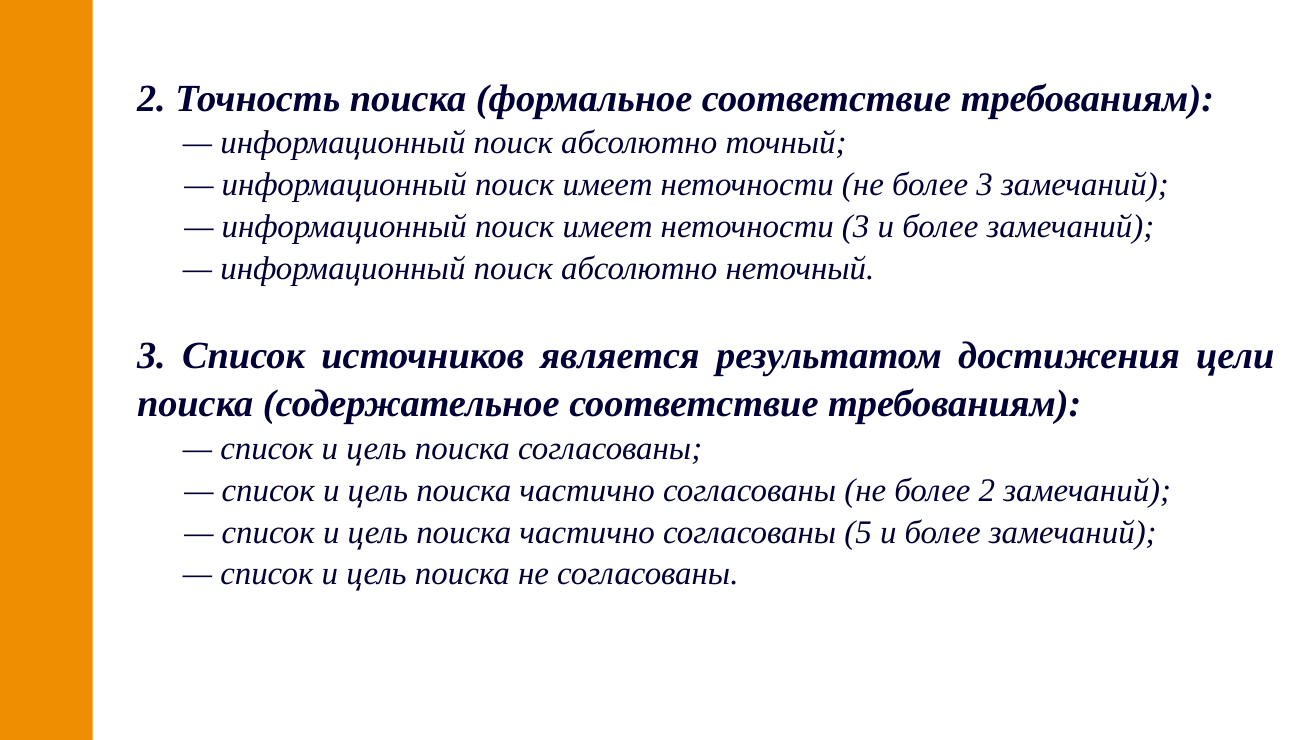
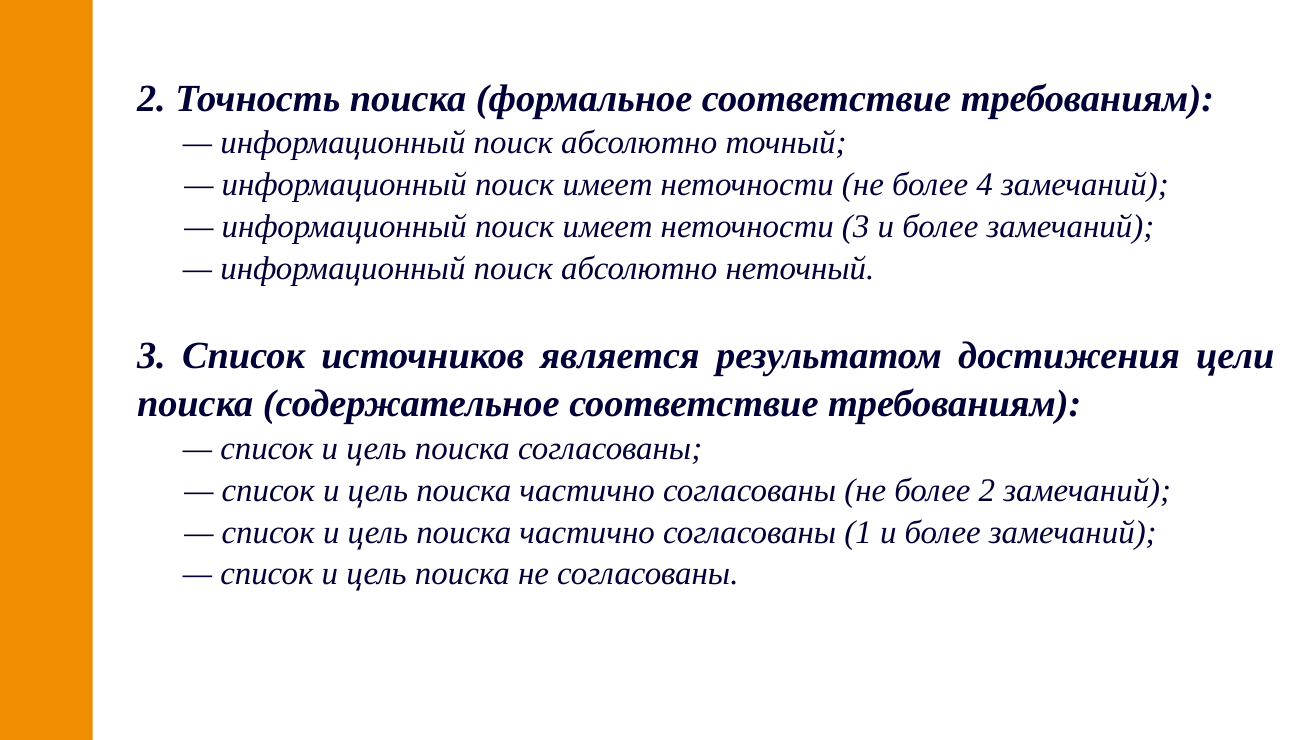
более 3: 3 -> 4
5: 5 -> 1
